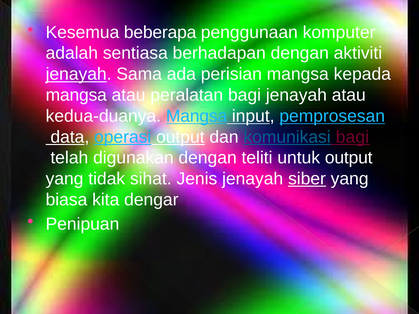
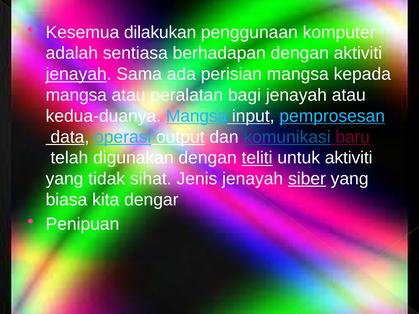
beberapa: beberapa -> dilakukan
komunikasi bagi: bagi -> baru
teliti underline: none -> present
untuk output: output -> aktiviti
